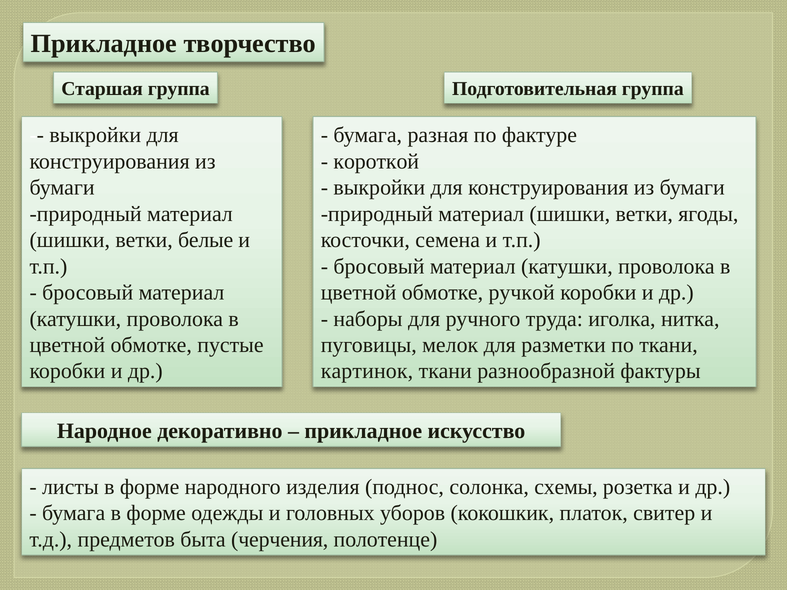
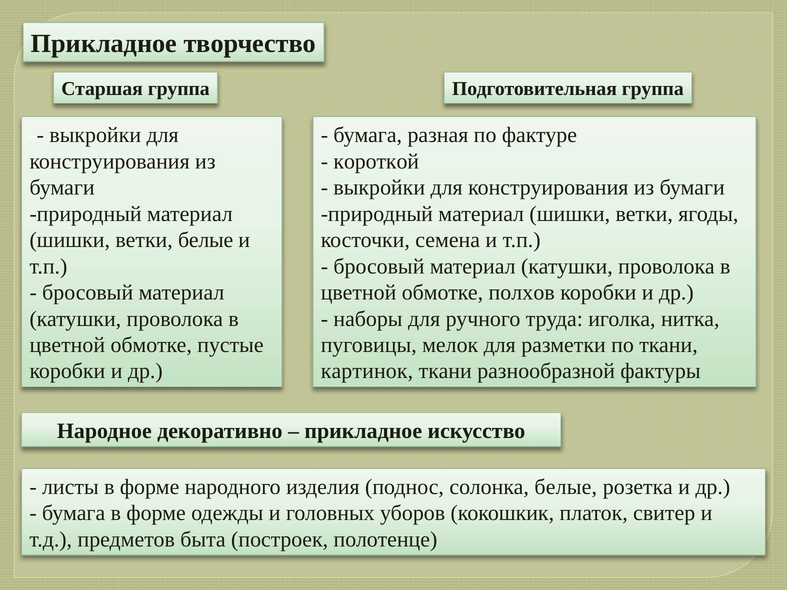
ручкой: ручкой -> полхов
солонка схемы: схемы -> белые
черчения: черчения -> построек
